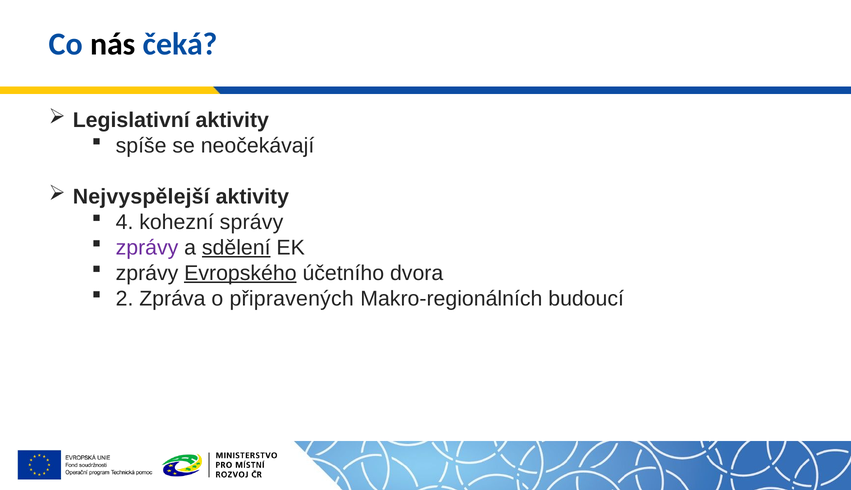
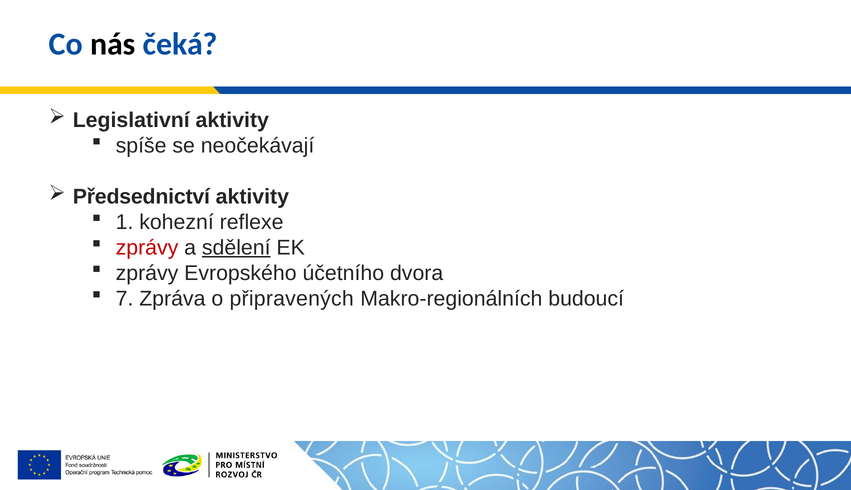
Nejvyspělejší: Nejvyspělejší -> Předsednictví
4: 4 -> 1
správy: správy -> reflexe
zprávy at (147, 248) colour: purple -> red
Evropského underline: present -> none
2: 2 -> 7
